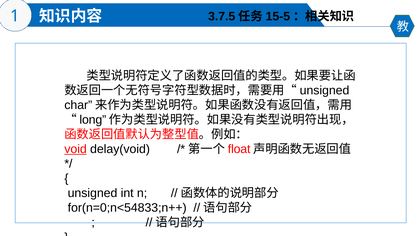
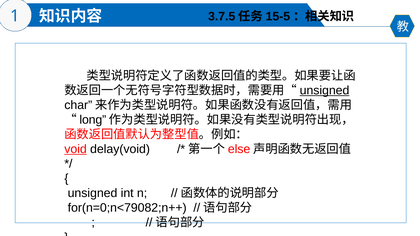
unsigned at (325, 90) underline: none -> present
float: float -> else
for(n=0;n<54833;n++: for(n=0;n<54833;n++ -> for(n=0;n<79082;n++
